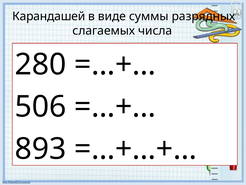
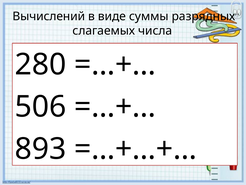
Карандашей: Карандашей -> Вычислений
